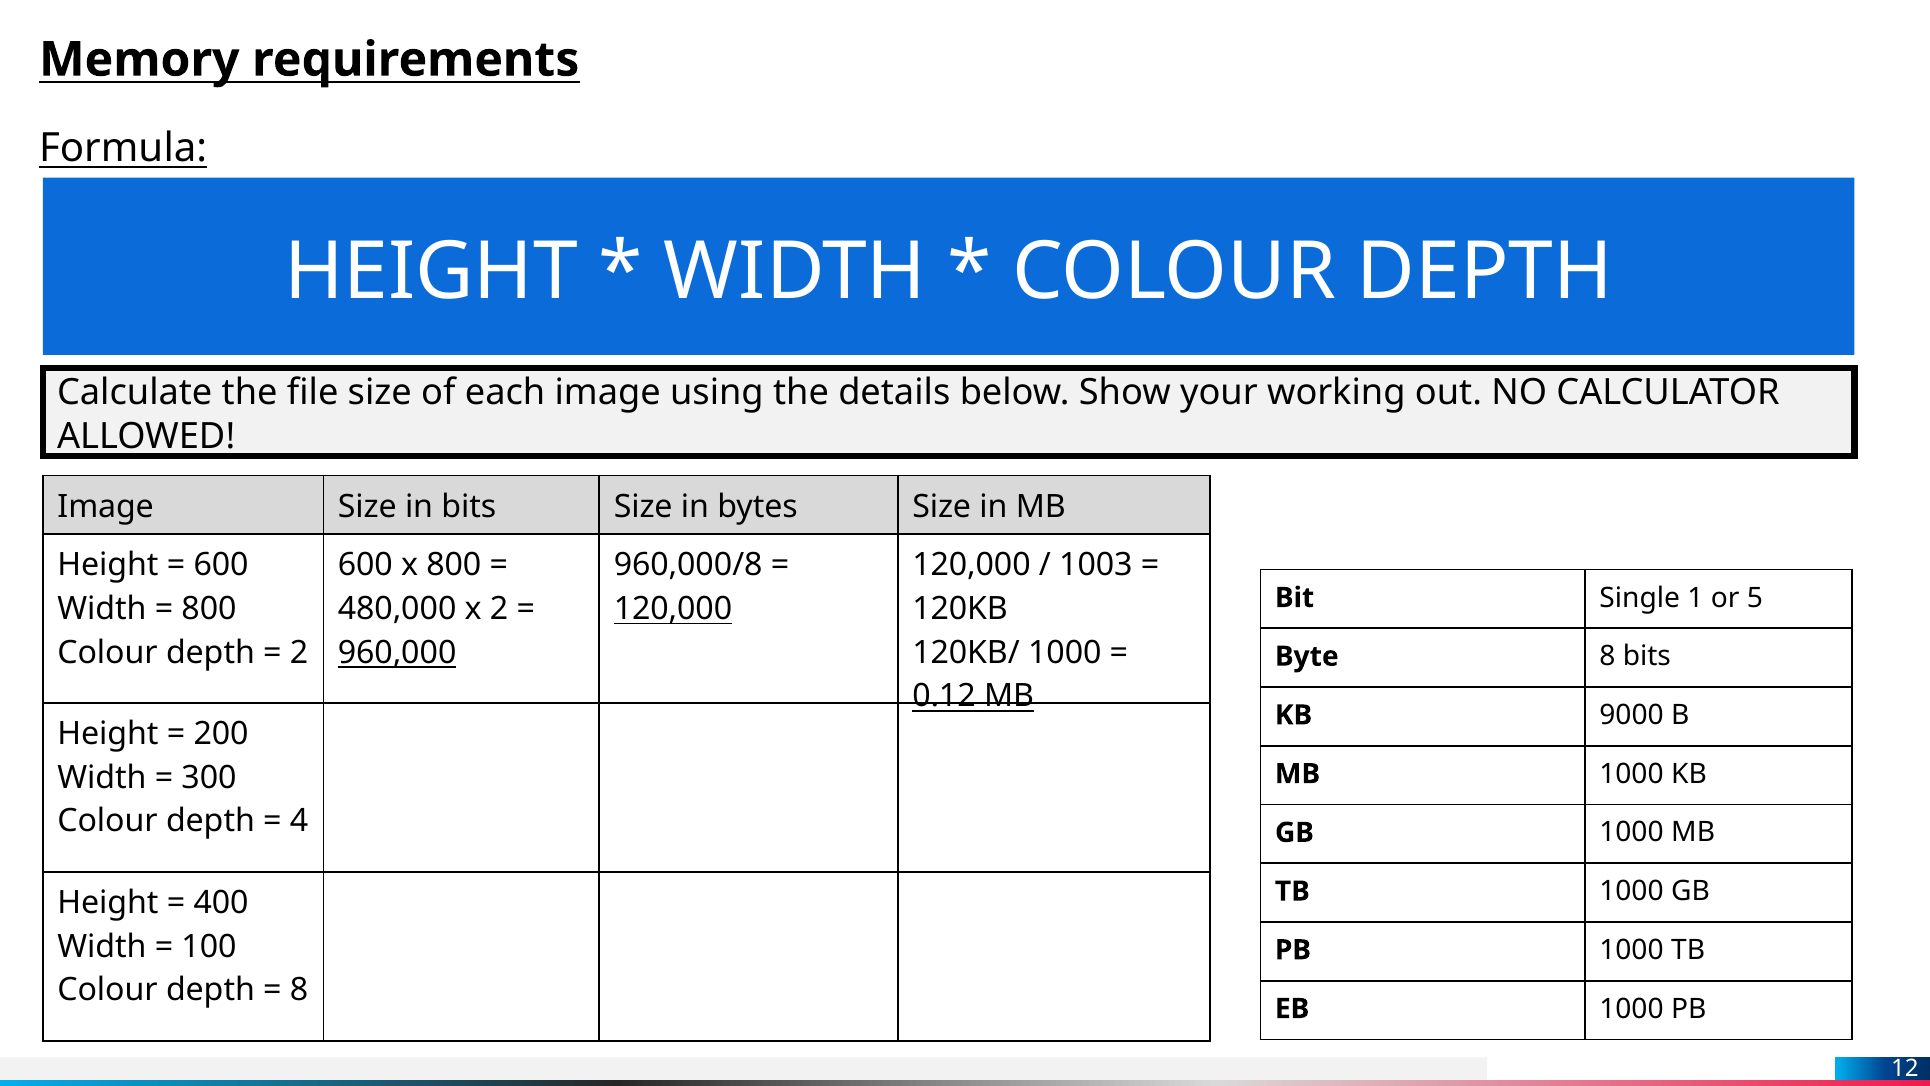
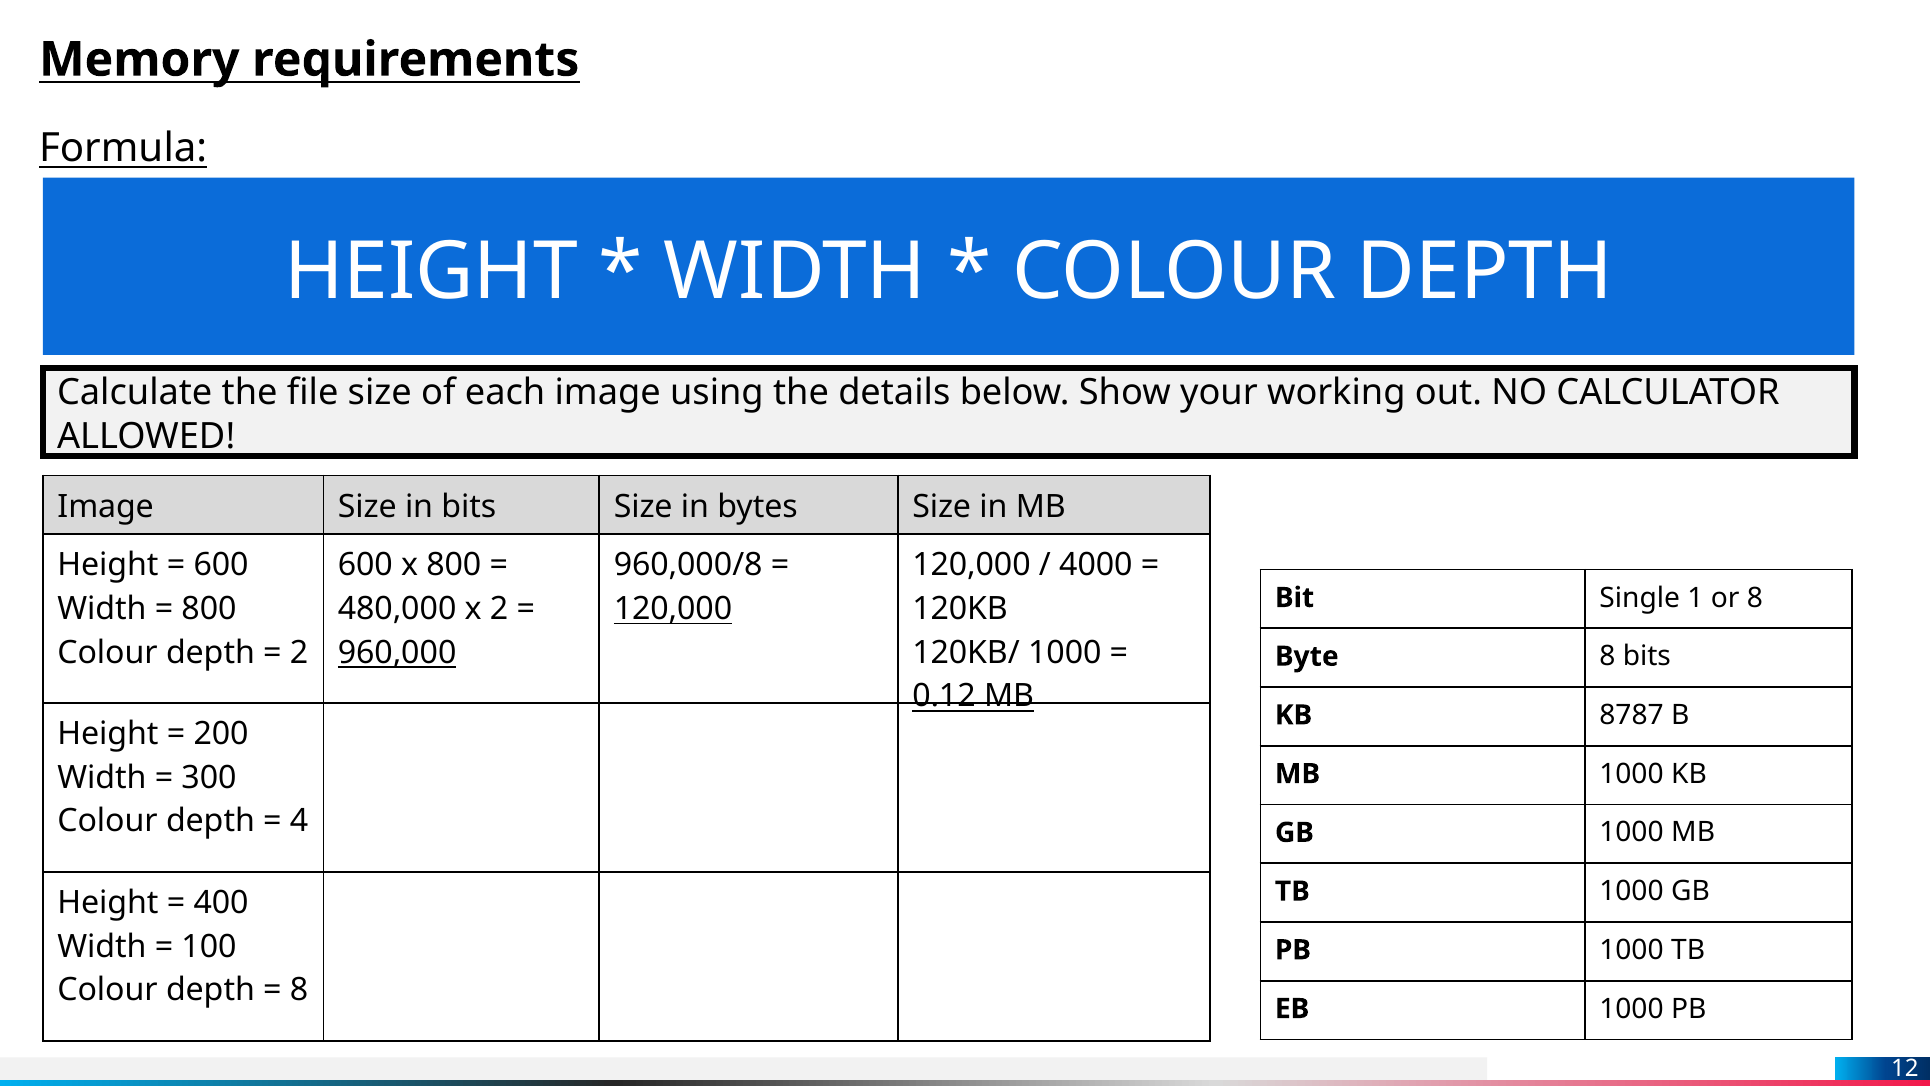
1003: 1003 -> 4000
or 5: 5 -> 8
9000: 9000 -> 8787
